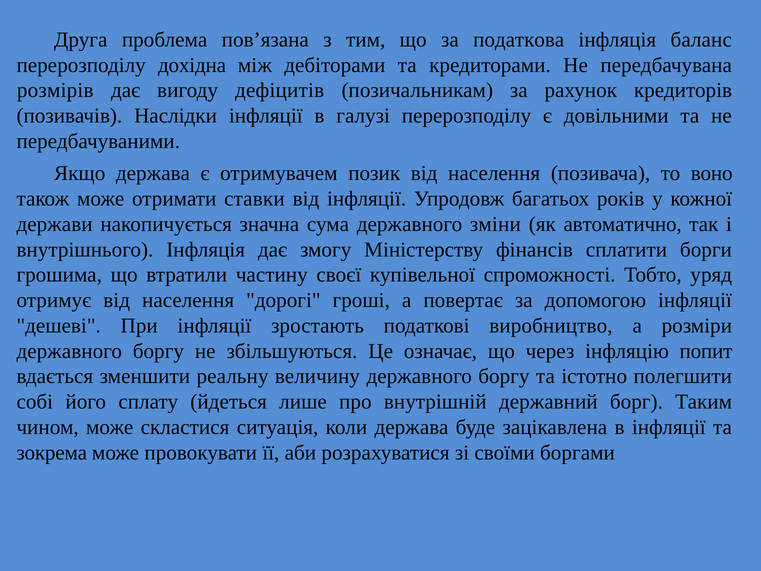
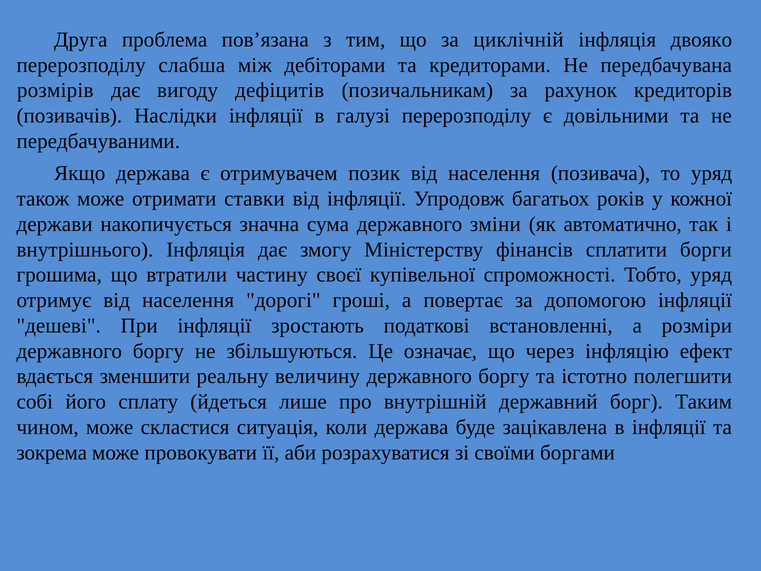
податкова: податкова -> циклічній
баланс: баланс -> двояко
дохідна: дохідна -> слабша
то воно: воно -> уряд
виробництво: виробництво -> встановленні
попит: попит -> ефект
